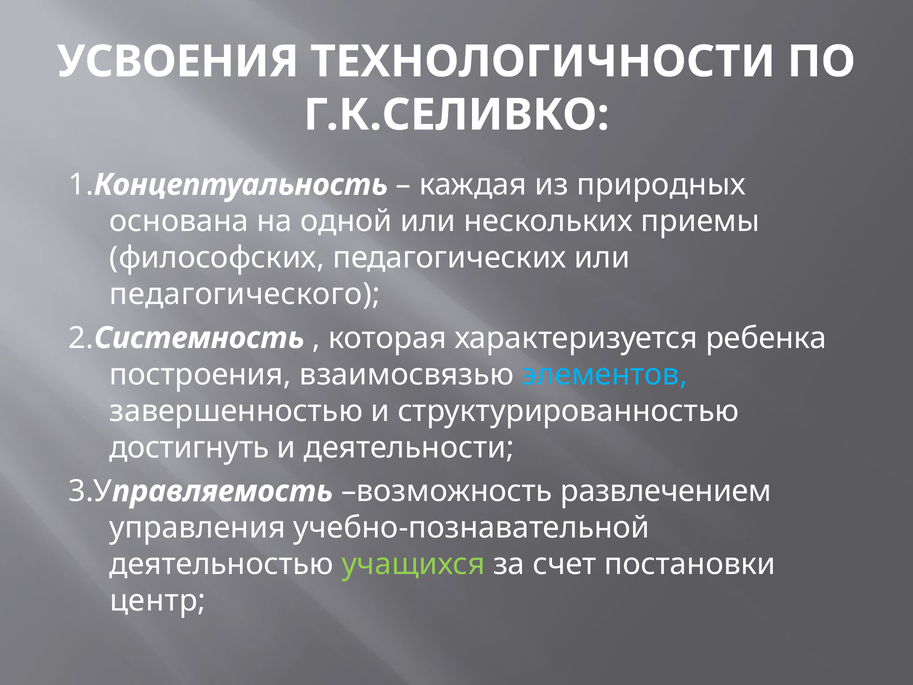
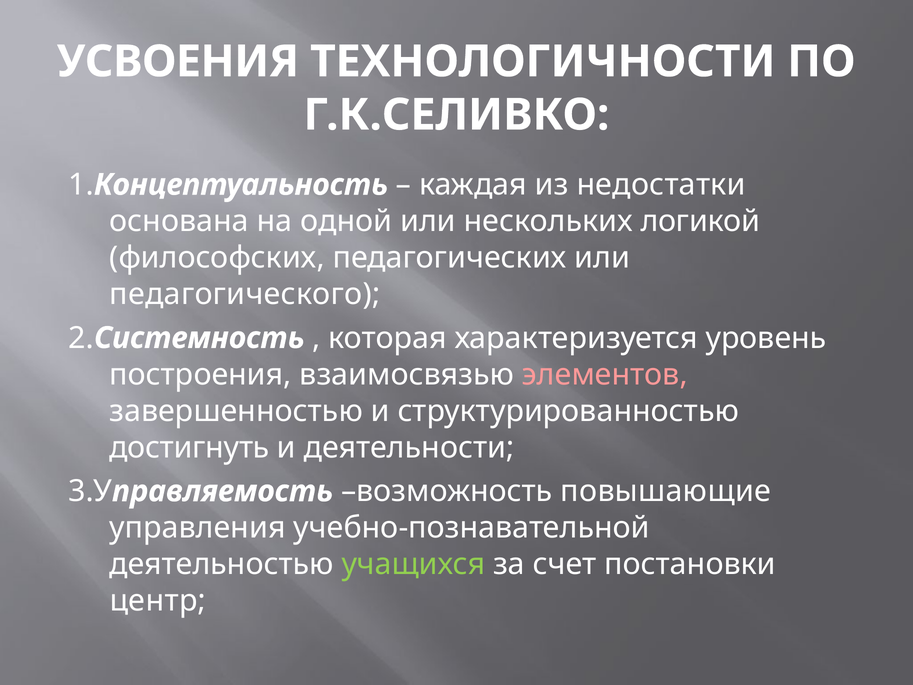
природных: природных -> недостатки
приемы: приемы -> логикой
ребенка: ребенка -> уровень
элементов colour: light blue -> pink
развлечением: развлечением -> повышающие
